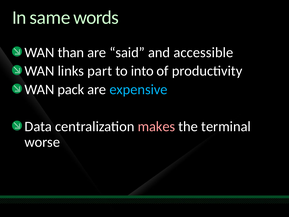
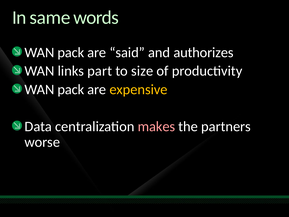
than at (71, 52): than -> pack
accessible: accessible -> authorizes
into: into -> size
expensive colour: light blue -> yellow
terminal: terminal -> partners
